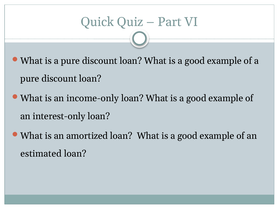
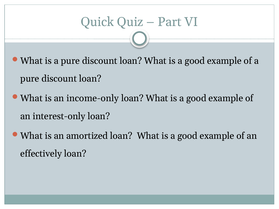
estimated: estimated -> effectively
